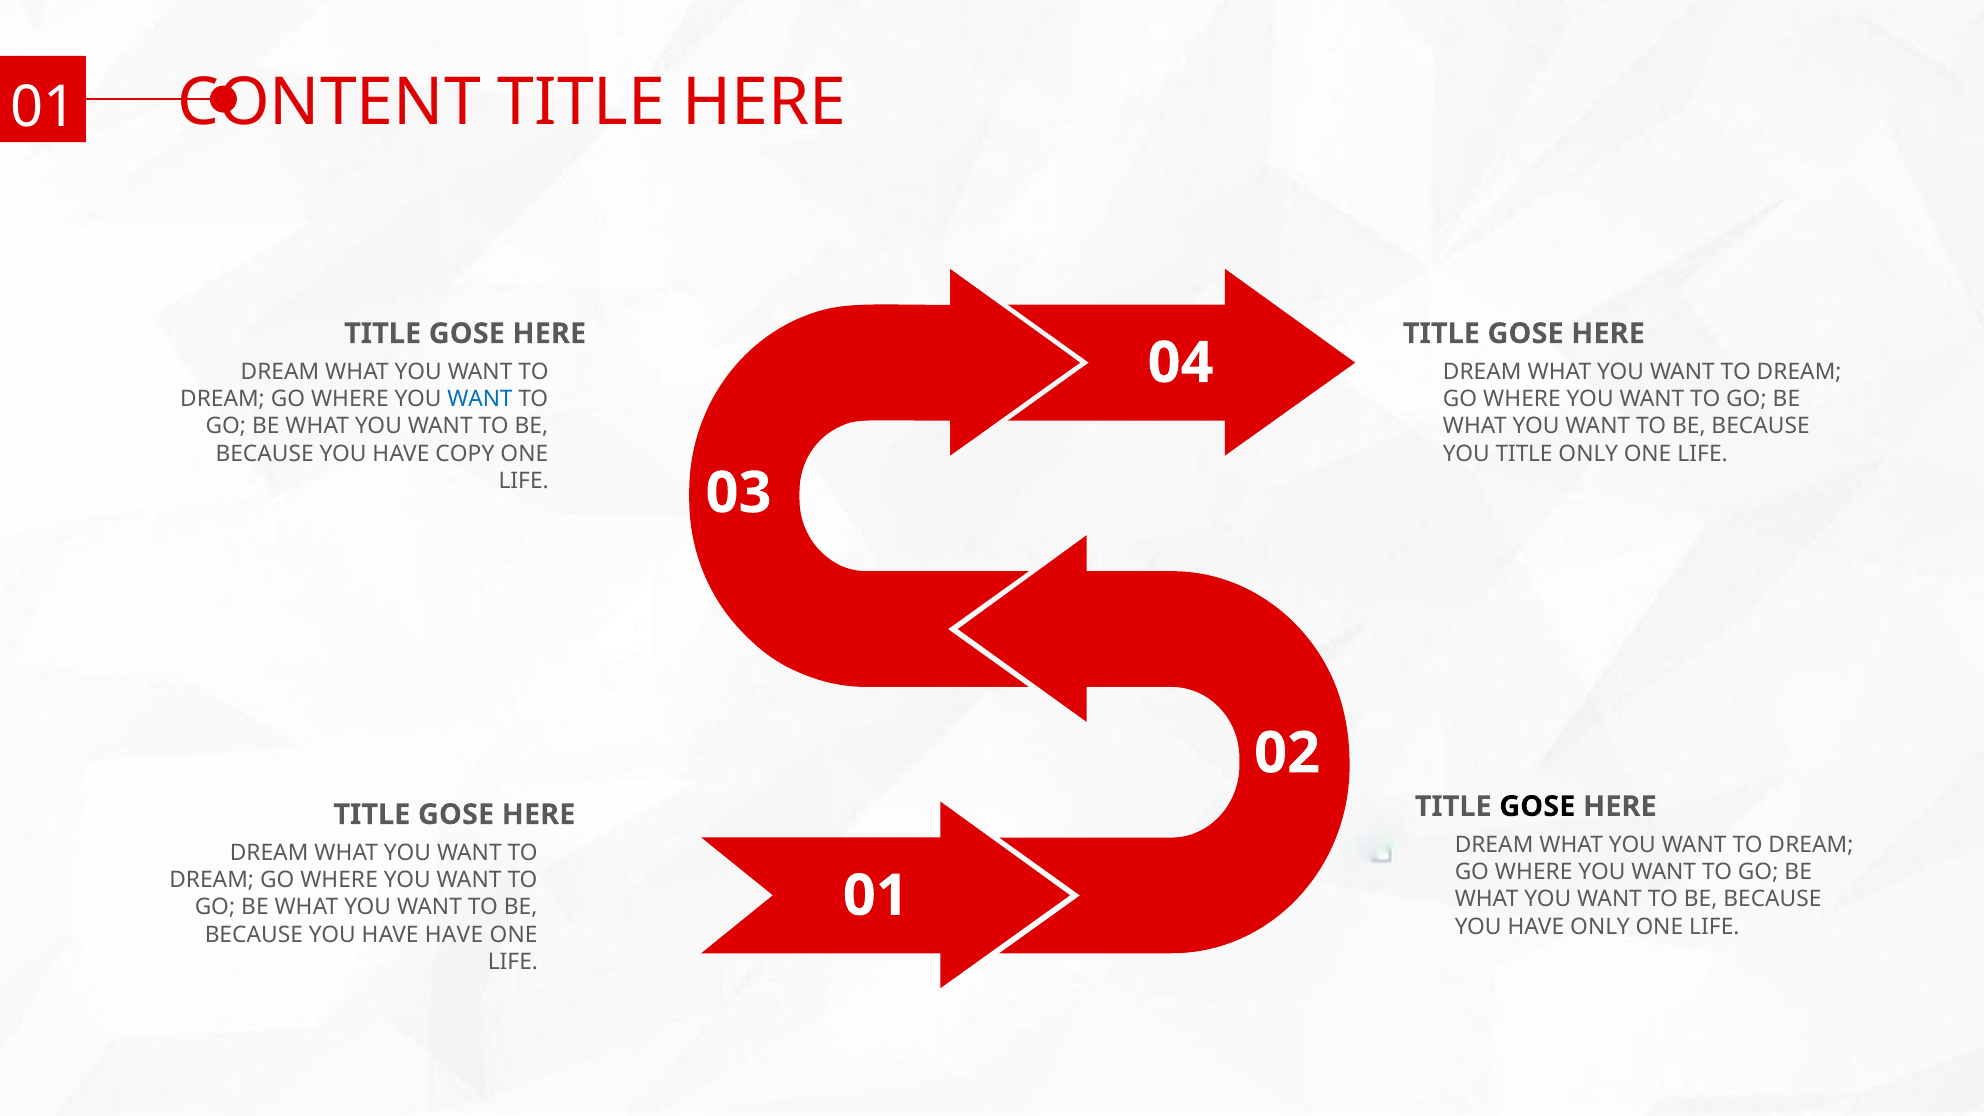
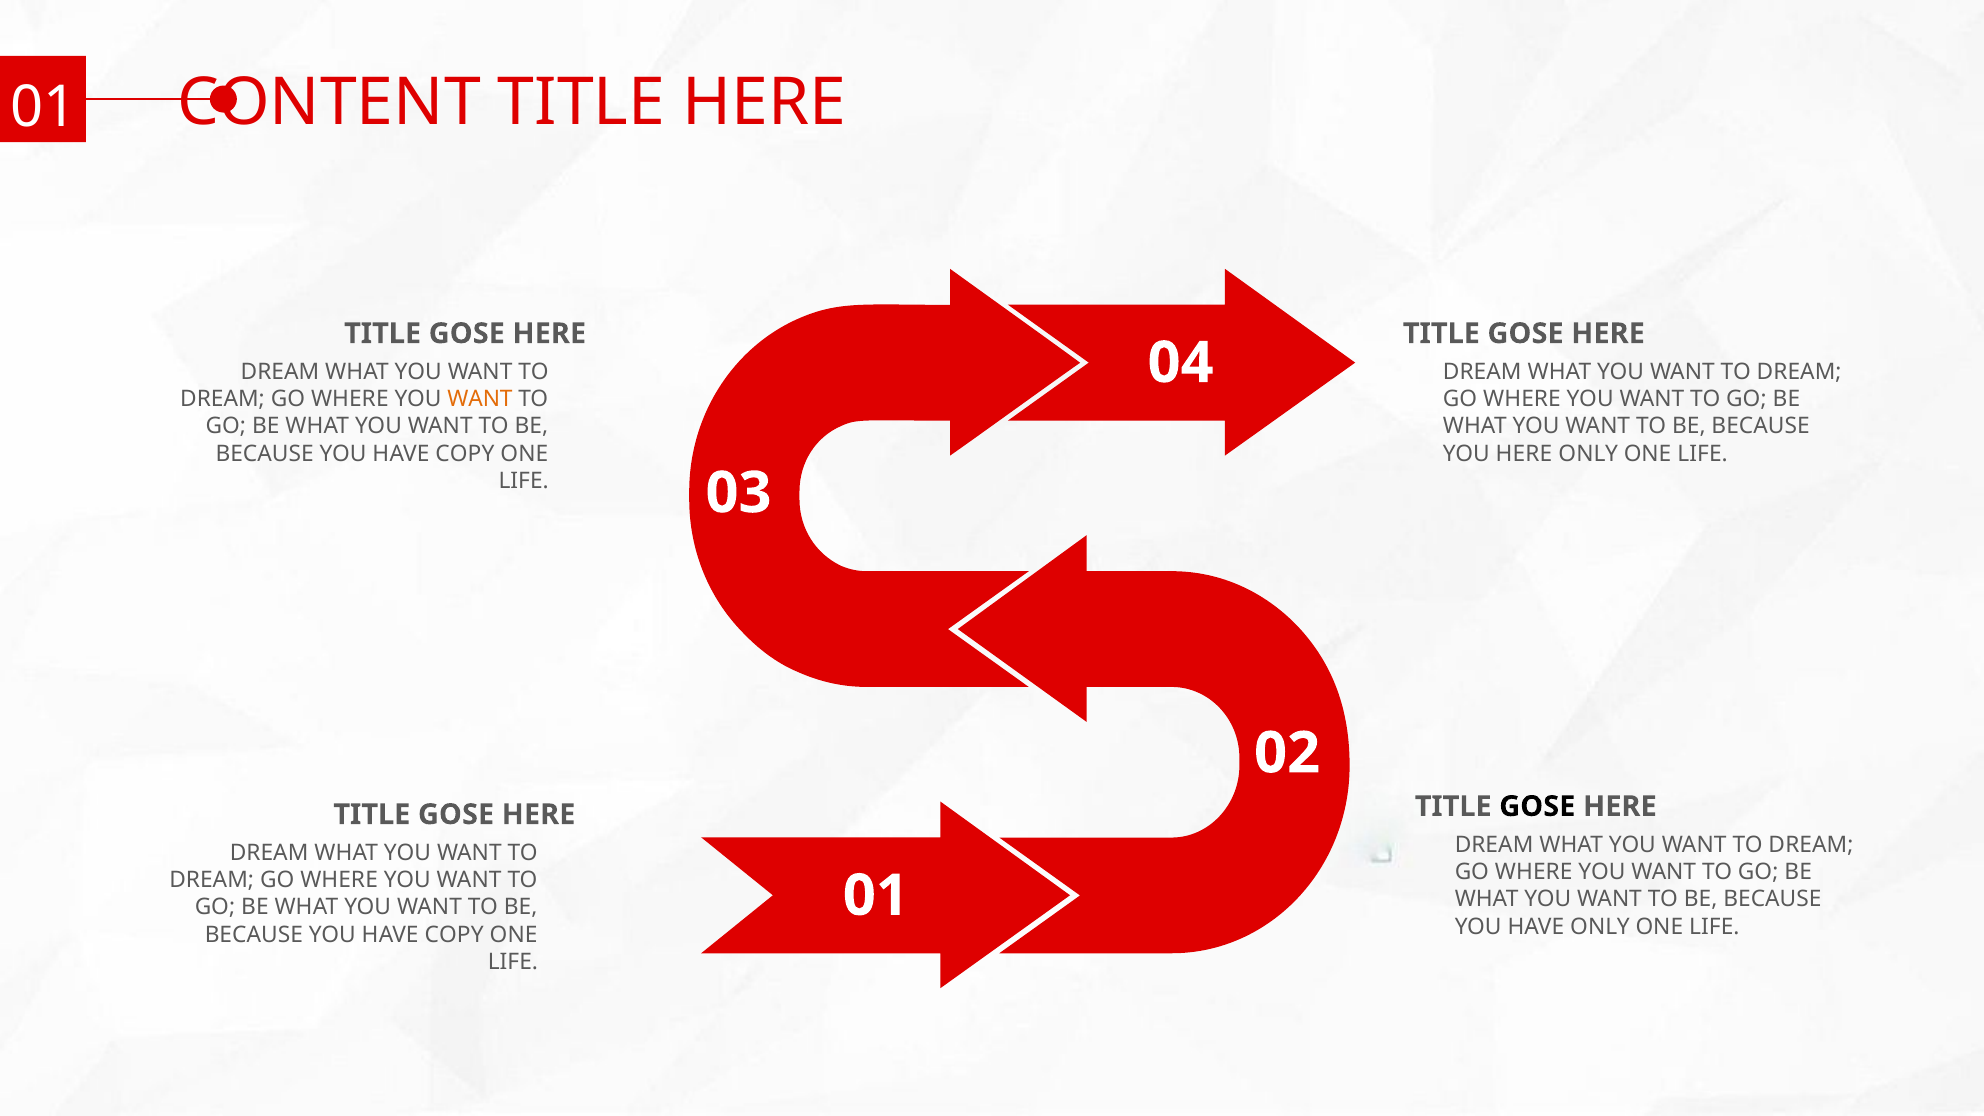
WANT at (480, 399) colour: blue -> orange
YOU TITLE: TITLE -> HERE
HAVE at (454, 935): HAVE -> COPY
